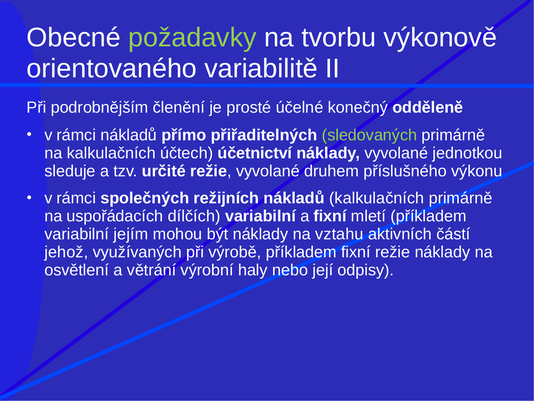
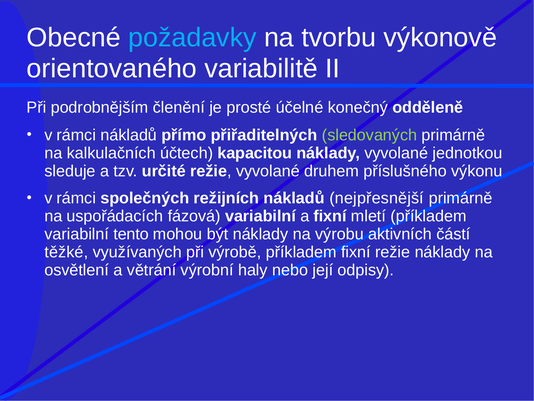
požadavky colour: light green -> light blue
účetnictví: účetnictví -> kapacitou
nákladů kalkulačních: kalkulačních -> nejpřesnější
dílčích: dílčích -> fázová
jejím: jejím -> tento
vztahu: vztahu -> výrobu
jehož: jehož -> těžké
